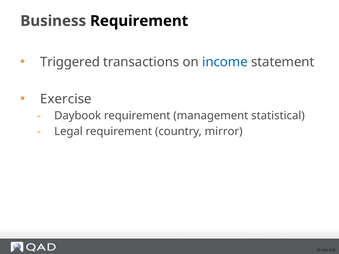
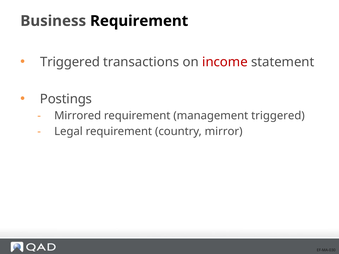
income colour: blue -> red
Exercise: Exercise -> Postings
Daybook: Daybook -> Mirrored
management statistical: statistical -> triggered
